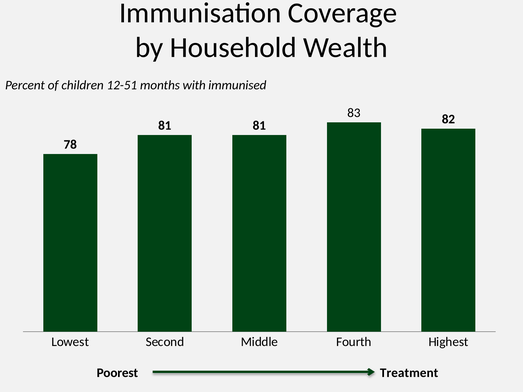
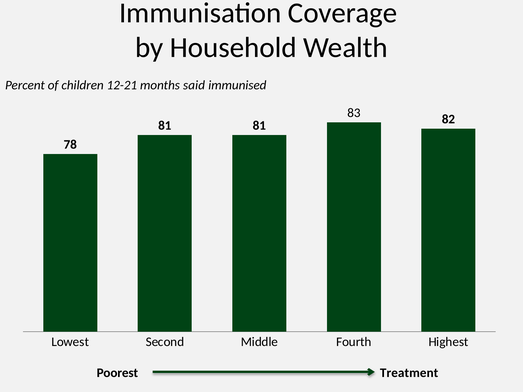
12-51: 12-51 -> 12-21
with: with -> said
